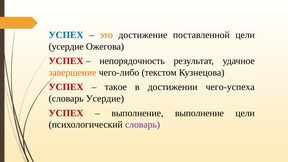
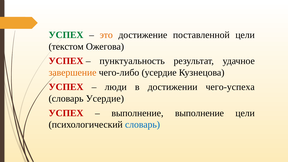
УСПЕХ at (66, 35) colour: blue -> green
усердие at (66, 46): усердие -> текстом
непорядочность: непорядочность -> пунктуальность
чего-либо текстом: текстом -> усердие
такое: такое -> люди
словарь at (143, 125) colour: purple -> blue
